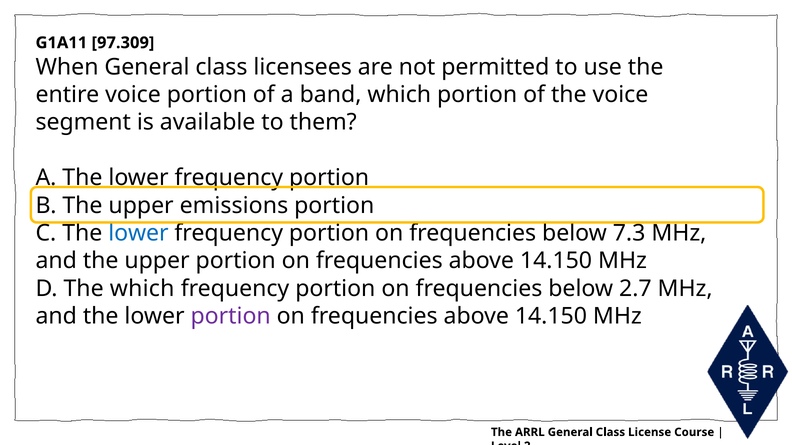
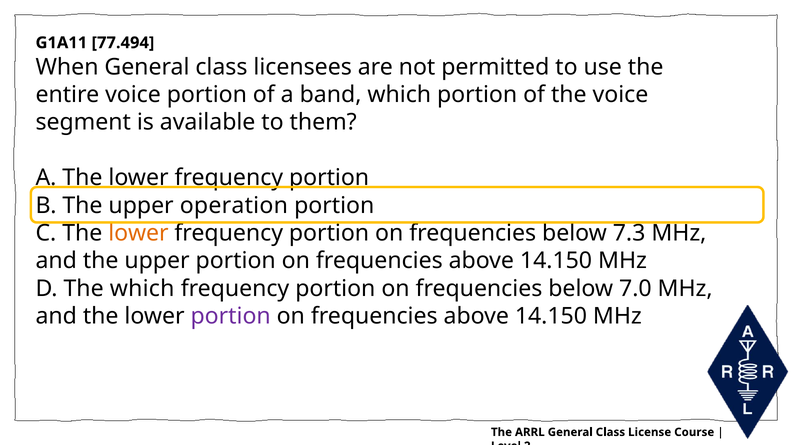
97.309: 97.309 -> 77.494
emissions: emissions -> operation
lower at (138, 233) colour: blue -> orange
2.7: 2.7 -> 7.0
